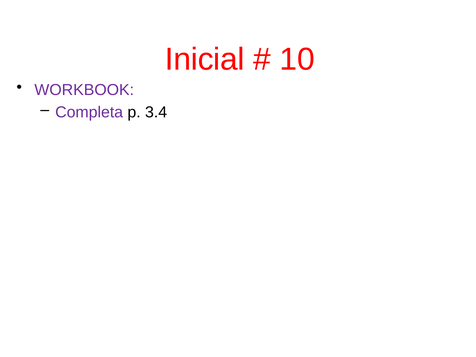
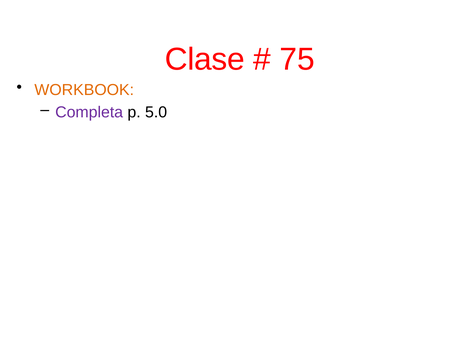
Inicial: Inicial -> Clase
10: 10 -> 75
WORKBOOK colour: purple -> orange
3.4: 3.4 -> 5.0
